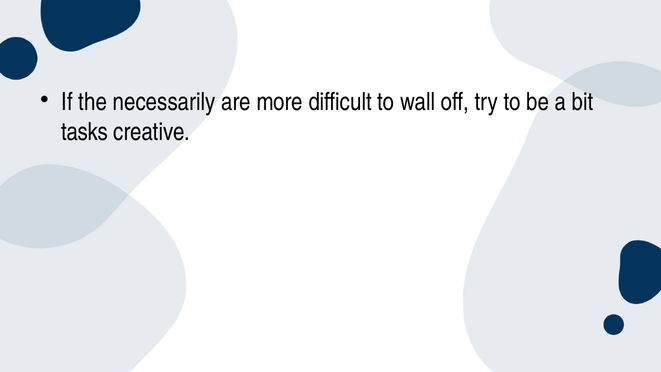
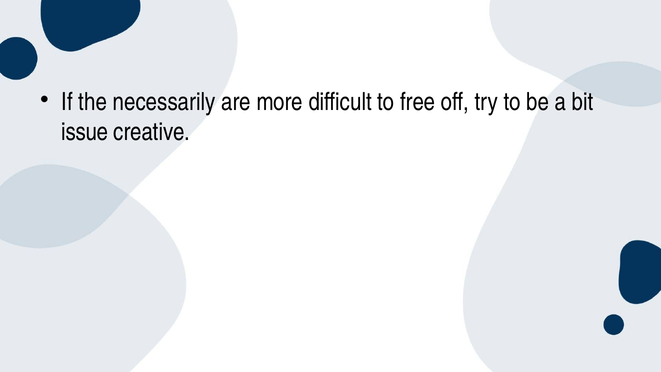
wall: wall -> free
tasks: tasks -> issue
